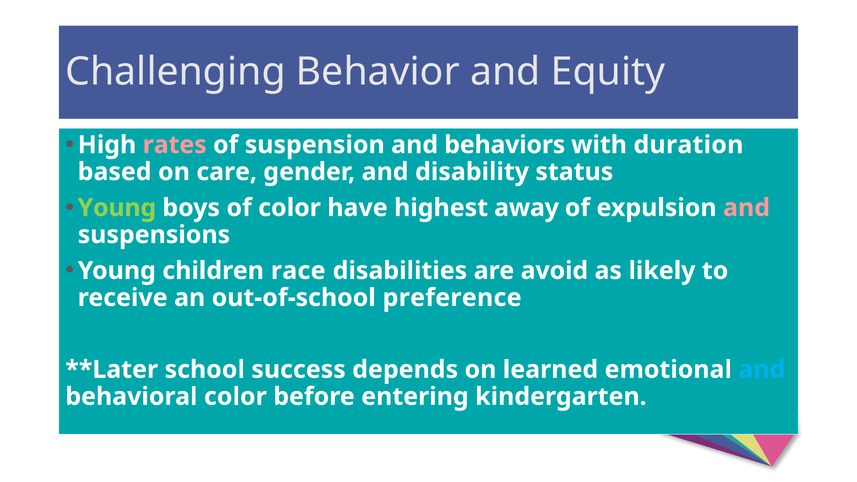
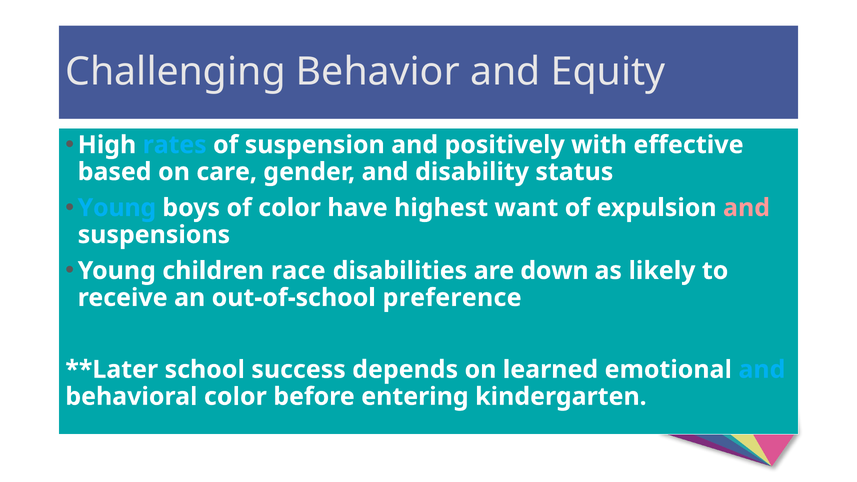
rates colour: pink -> light blue
behaviors: behaviors -> positively
duration: duration -> effective
Young at (117, 208) colour: light green -> light blue
away: away -> want
avoid: avoid -> down
